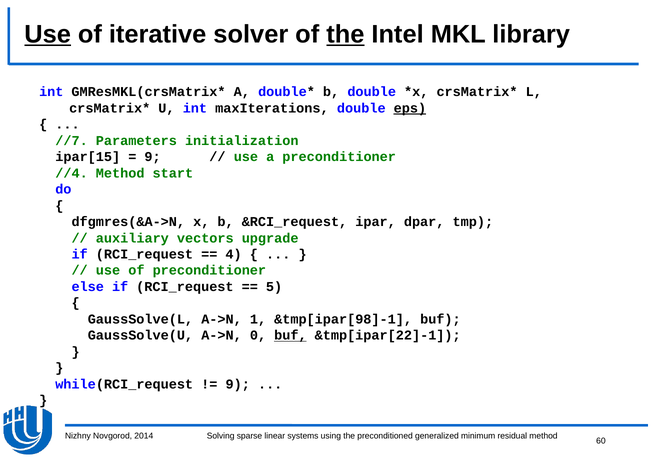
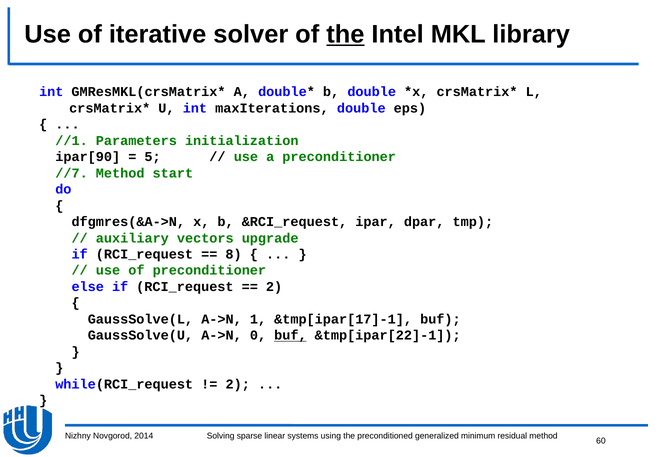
Use at (48, 34) underline: present -> none
eps underline: present -> none
//7: //7 -> //1
ipar[15: ipar[15 -> ipar[90
9 at (153, 157): 9 -> 5
//4: //4 -> //7
4: 4 -> 8
5 at (274, 287): 5 -> 2
&tmp[ipar[98]-1: &tmp[ipar[98]-1 -> &tmp[ipar[17]-1
9 at (238, 385): 9 -> 2
